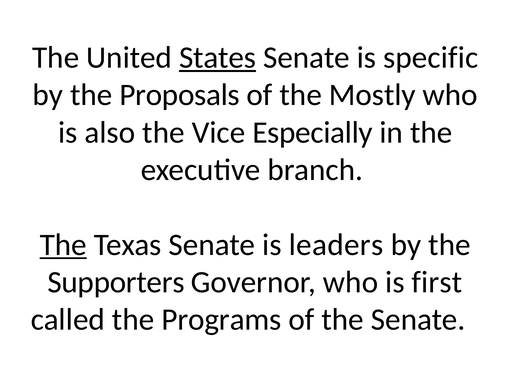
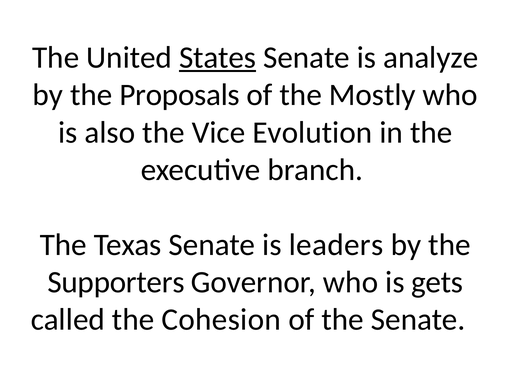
specific: specific -> analyze
Especially: Especially -> Evolution
The at (63, 245) underline: present -> none
first: first -> gets
Programs: Programs -> Cohesion
